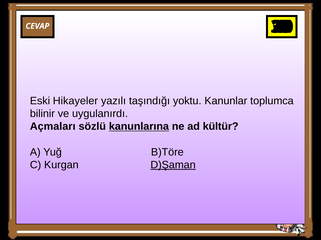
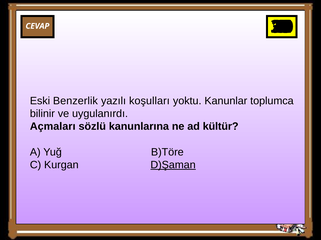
Hikayeler: Hikayeler -> Benzerlik
taşındığı: taşındığı -> koşulları
kanunlarına underline: present -> none
